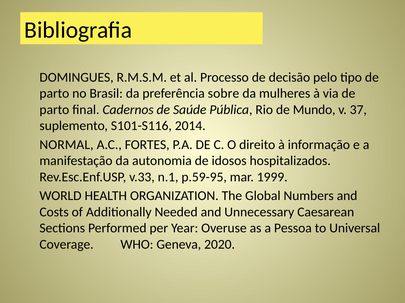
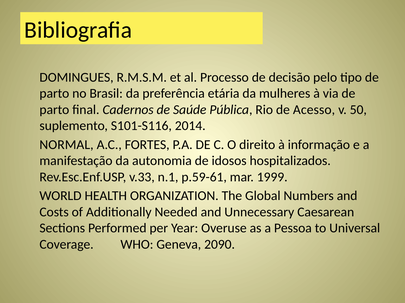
sobre: sobre -> etária
Mundo: Mundo -> Acesso
37: 37 -> 50
p.59-95: p.59-95 -> p.59-61
2020: 2020 -> 2090
